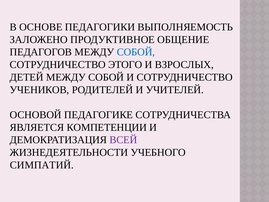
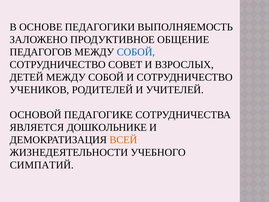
ЭТОГО: ЭТОГО -> СОВЕТ
КОМПЕТЕНЦИИ: КОМПЕТЕНЦИИ -> ДОШКОЛЬНИКЕ
ВСЕЙ colour: purple -> orange
